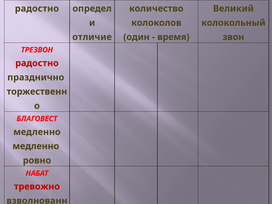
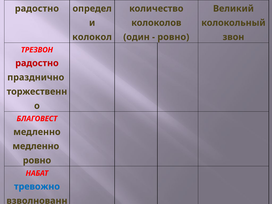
отличие: отличие -> колокол
время at (173, 37): время -> ровно
тревожно colour: red -> blue
